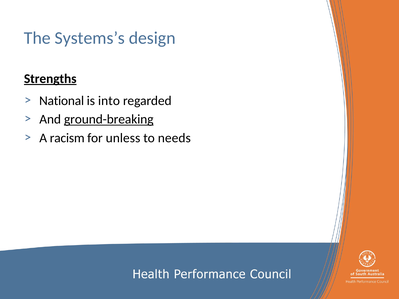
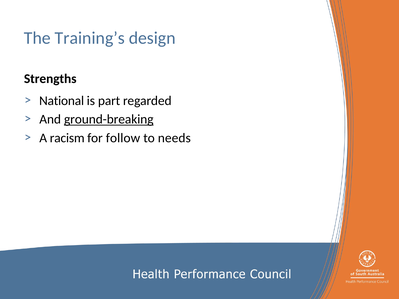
Systems’s: Systems’s -> Training’s
Strengths underline: present -> none
into: into -> part
unless: unless -> follow
